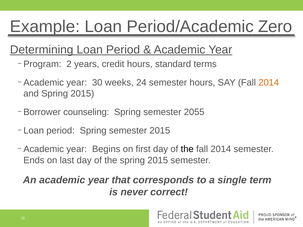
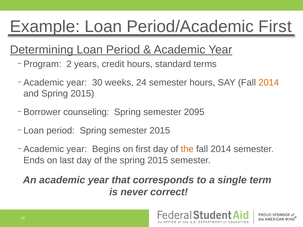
Period/Academic Zero: Zero -> First
2055: 2055 -> 2095
the at (187, 149) colour: black -> orange
